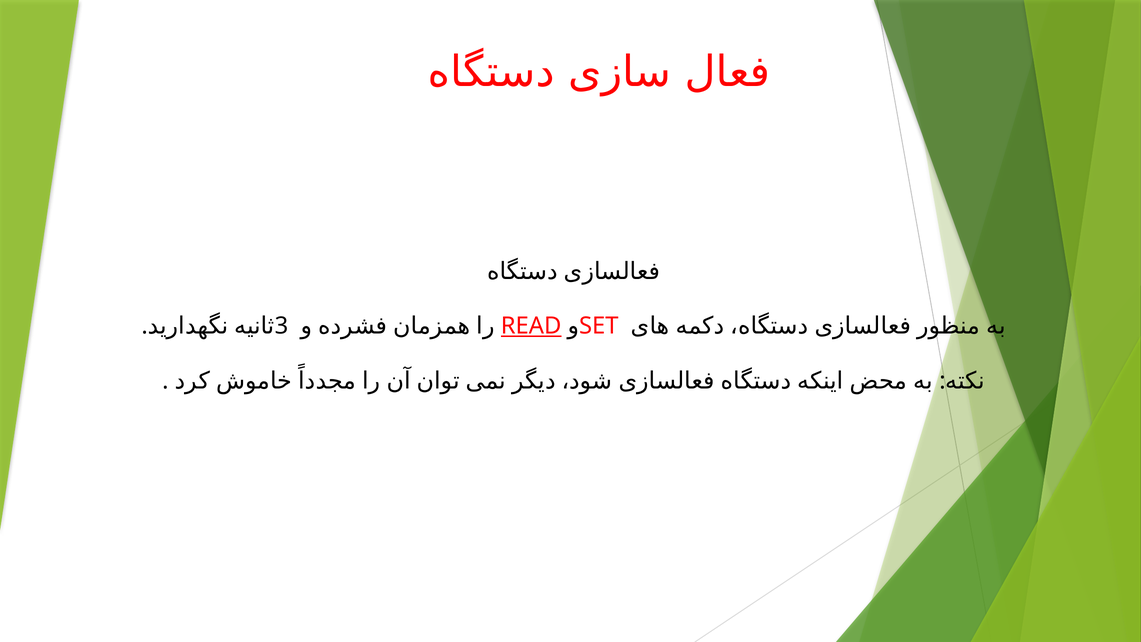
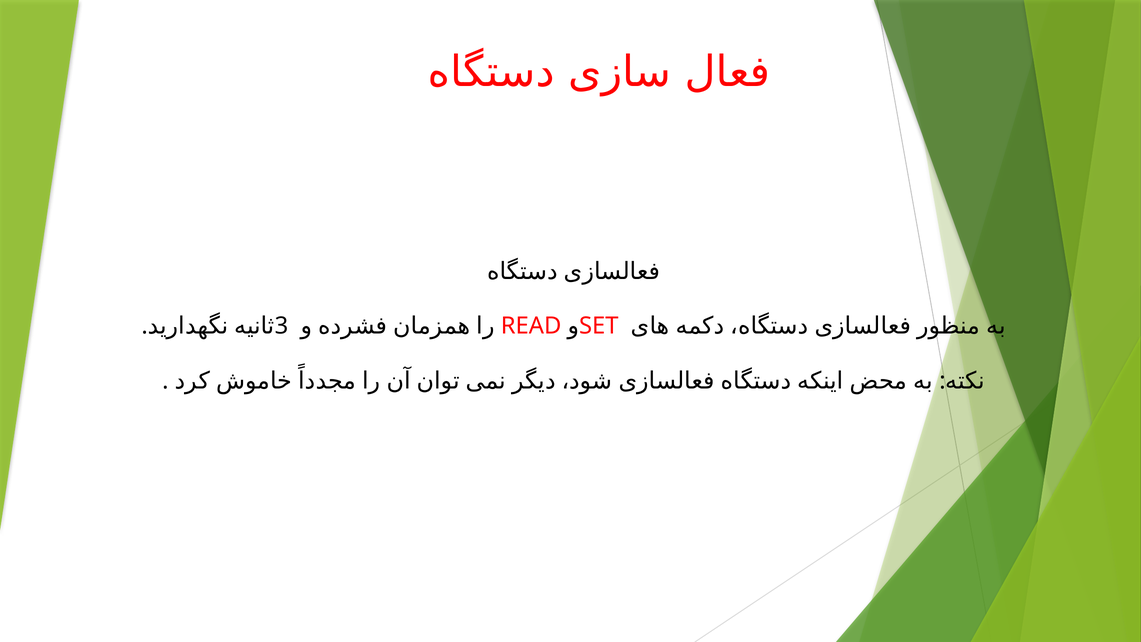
READ underline: present -> none
